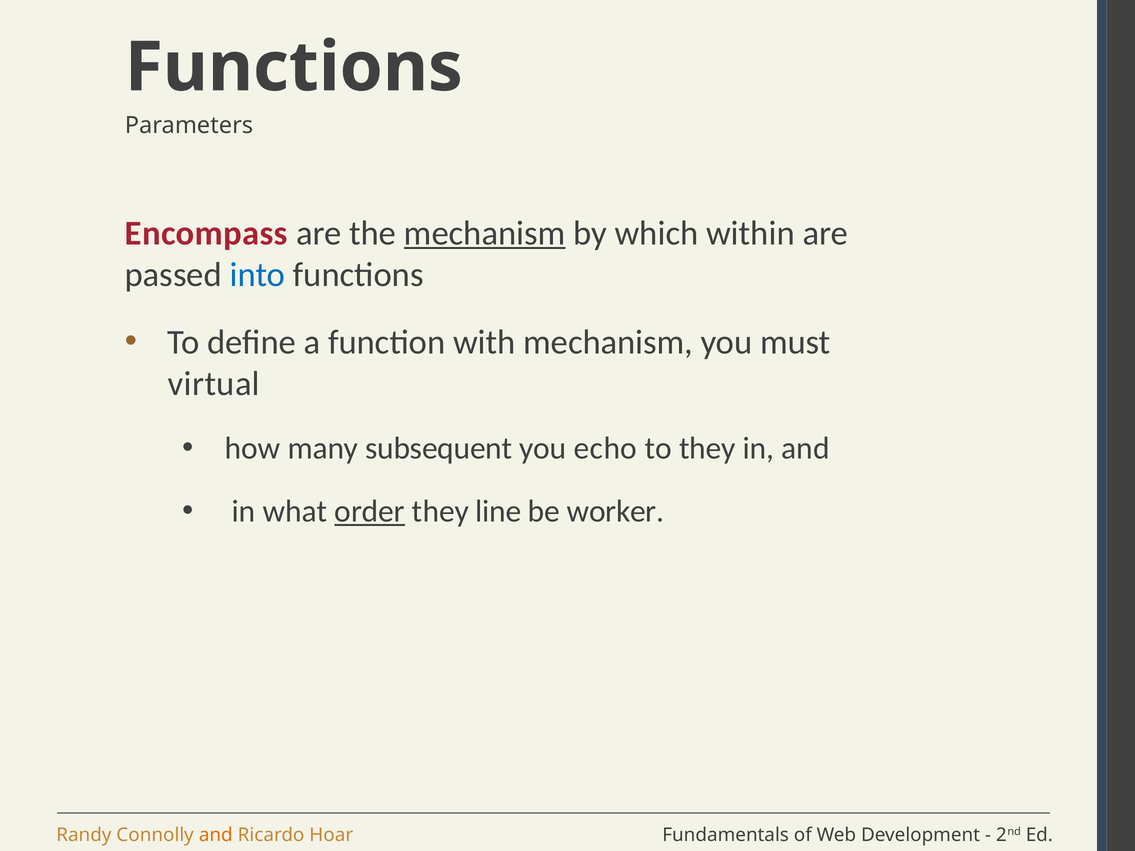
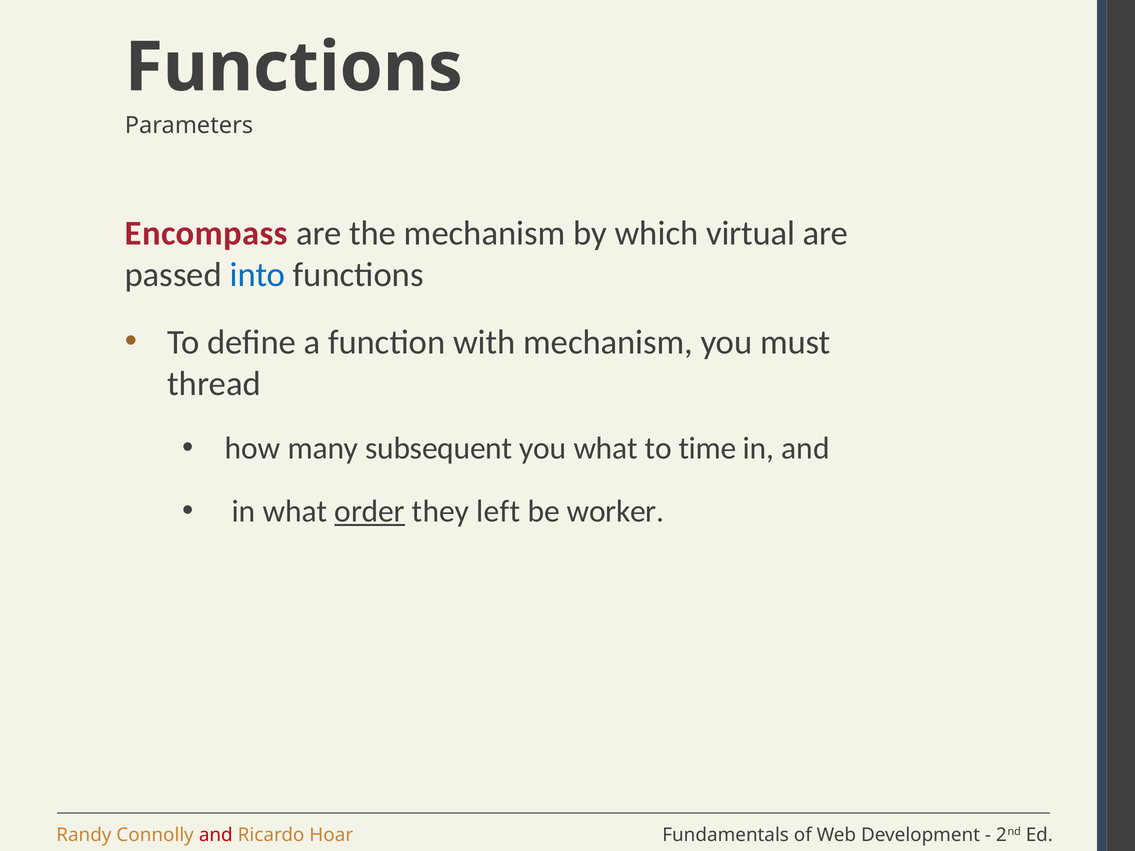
mechanism at (485, 233) underline: present -> none
within: within -> virtual
virtual: virtual -> thread
you echo: echo -> what
to they: they -> time
line: line -> left
and at (216, 835) colour: orange -> red
